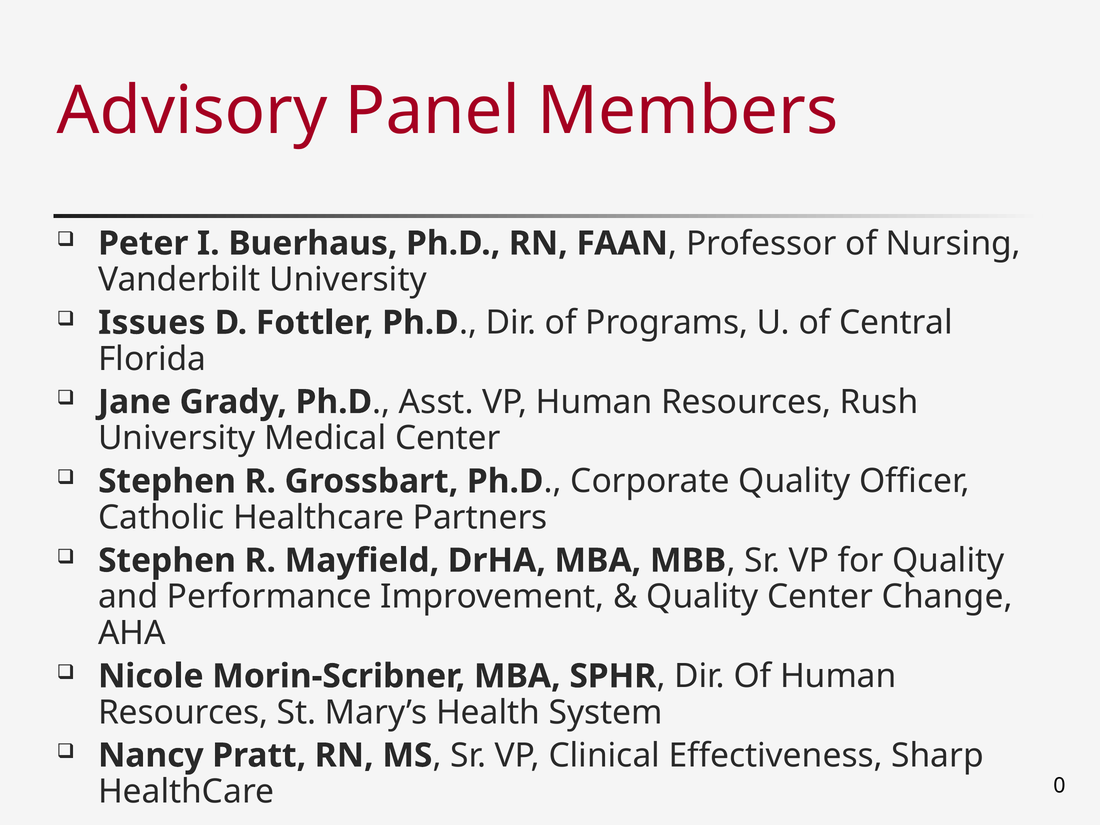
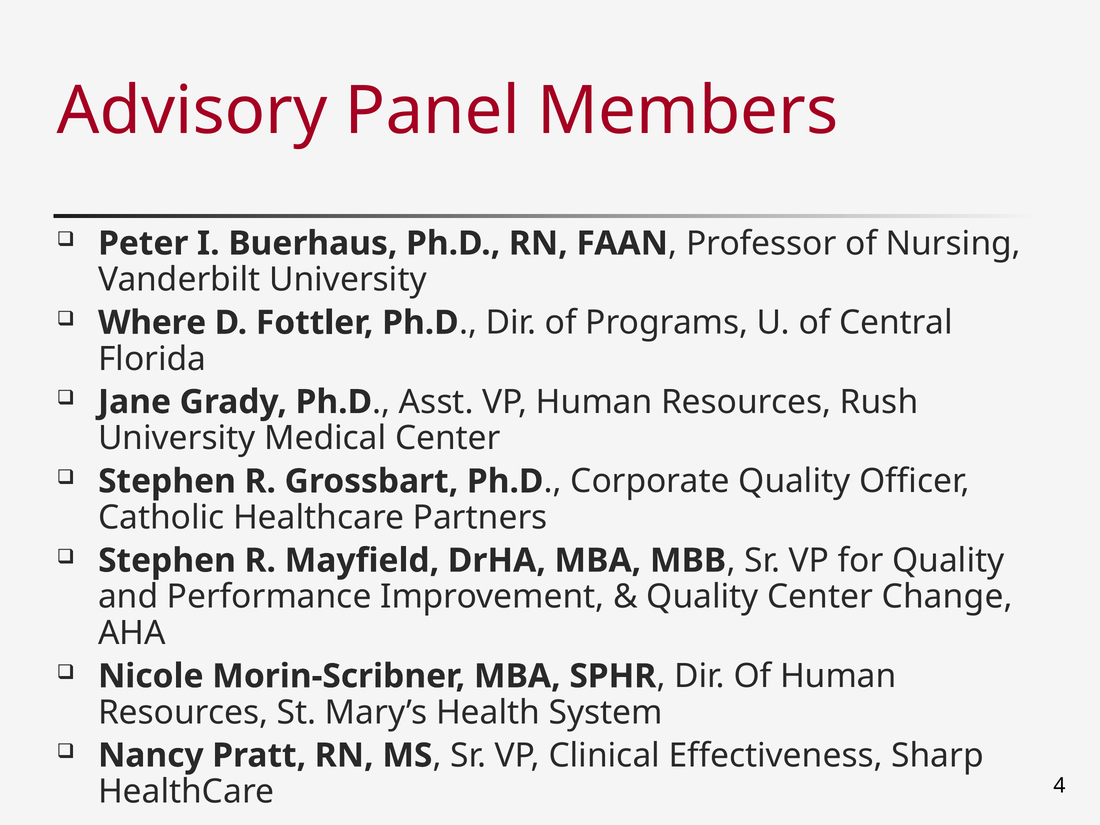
Issues: Issues -> Where
0: 0 -> 4
